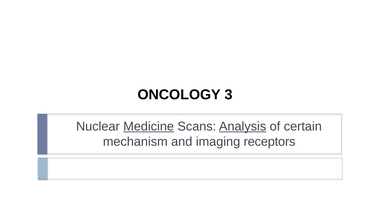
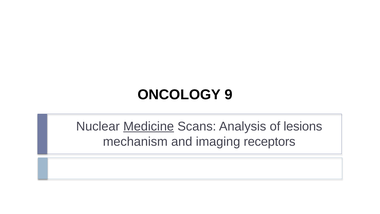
3: 3 -> 9
Analysis underline: present -> none
certain: certain -> lesions
